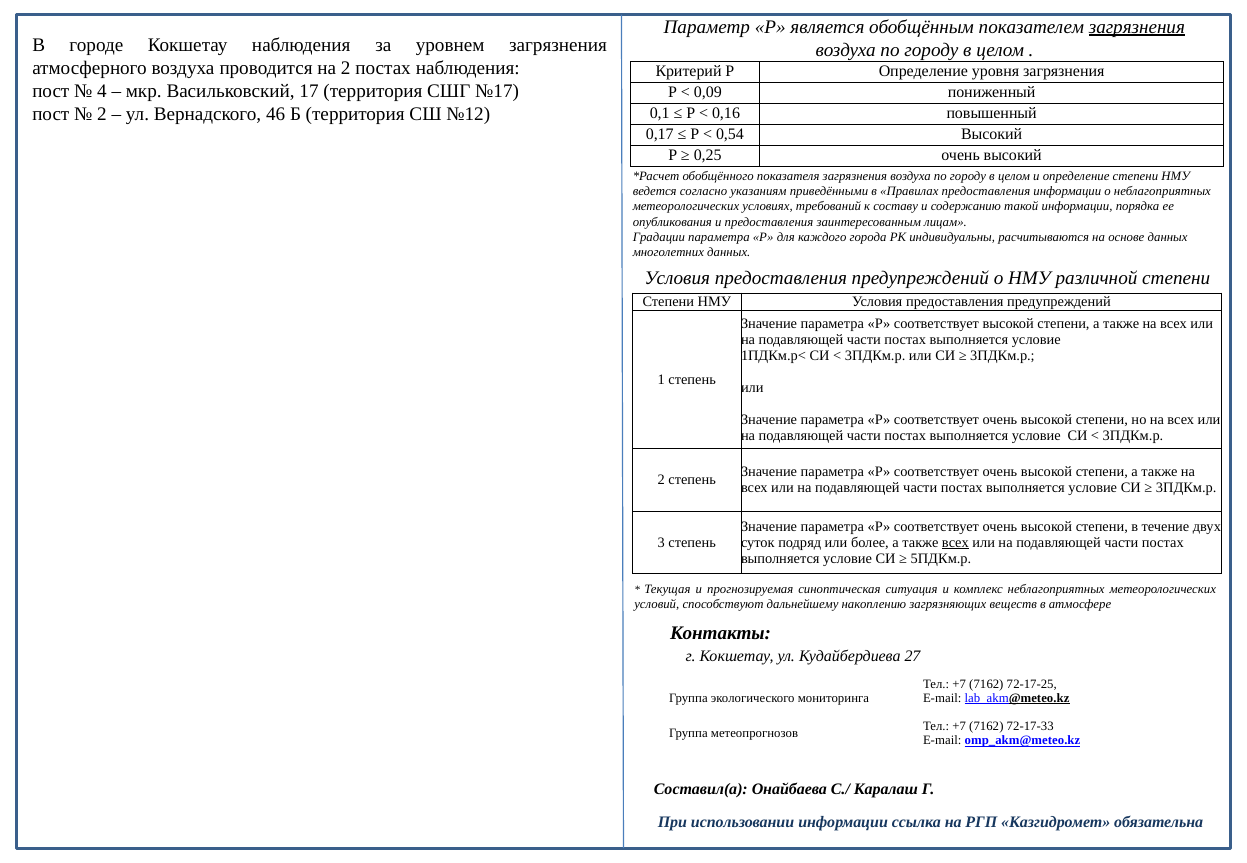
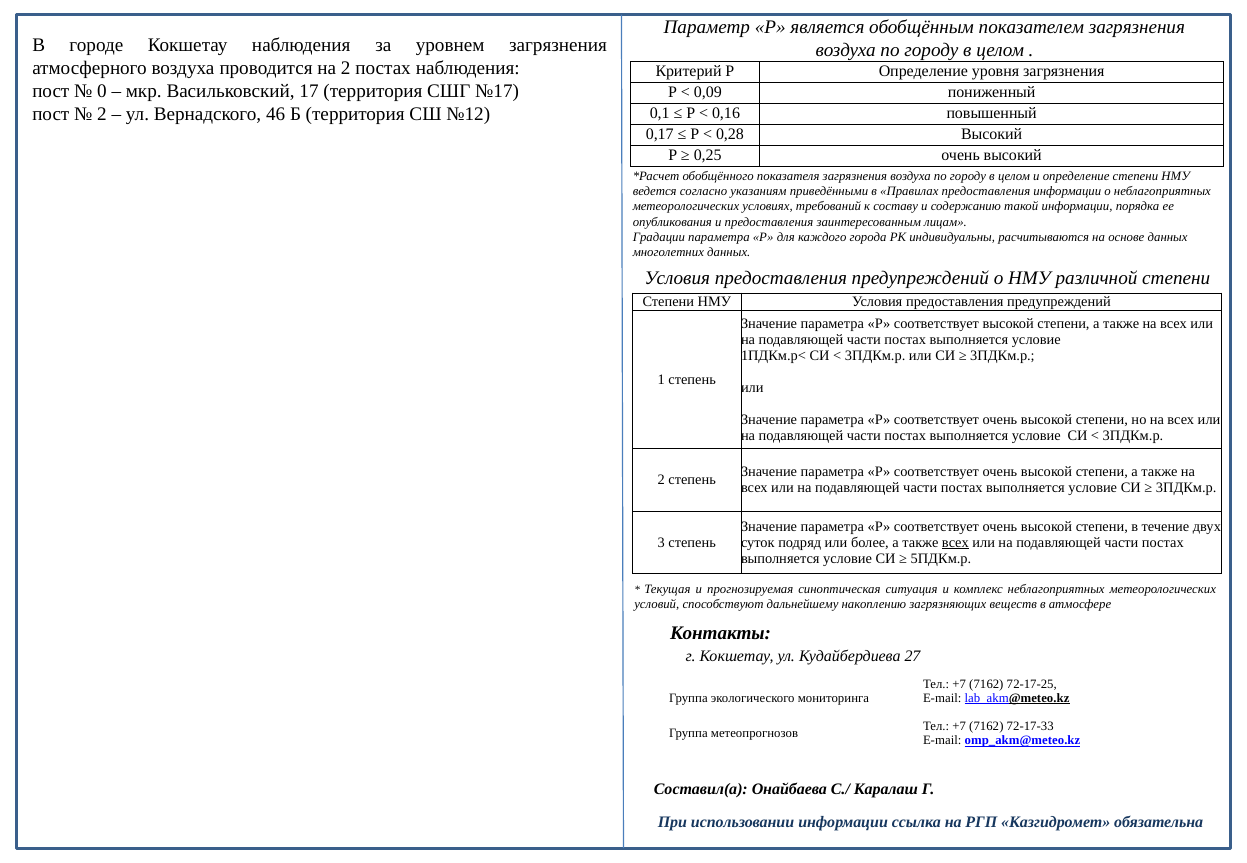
загрязнения at (1137, 27) underline: present -> none
4: 4 -> 0
0,54: 0,54 -> 0,28
